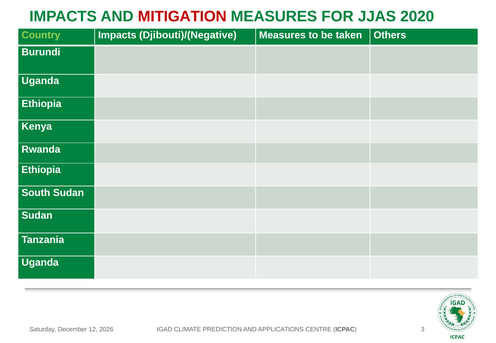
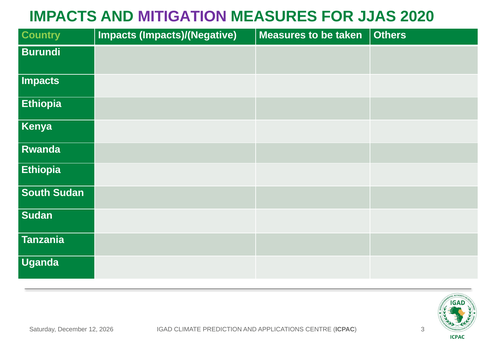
MITIGATION colour: red -> purple
Djibouti)/(Negative: Djibouti)/(Negative -> Impacts)/(Negative
Uganda at (40, 81): Uganda -> Impacts
